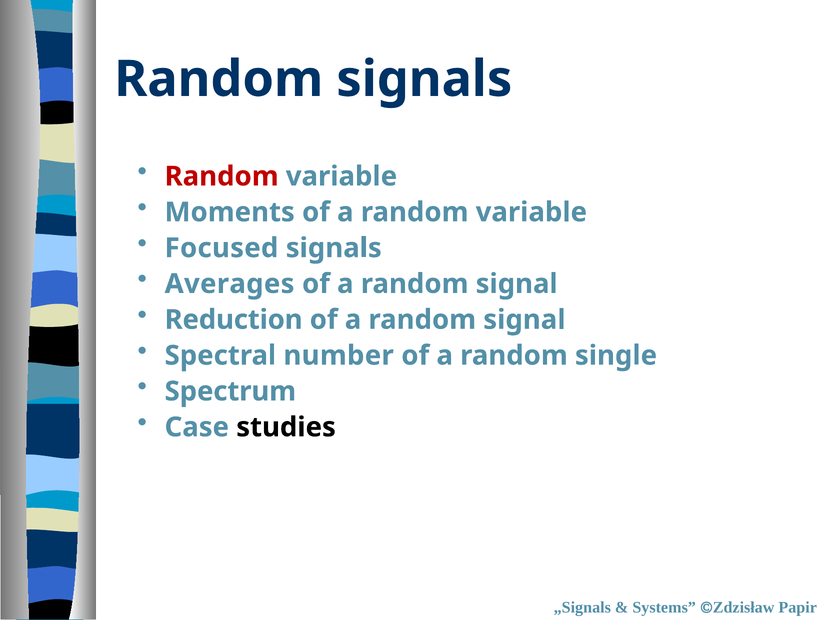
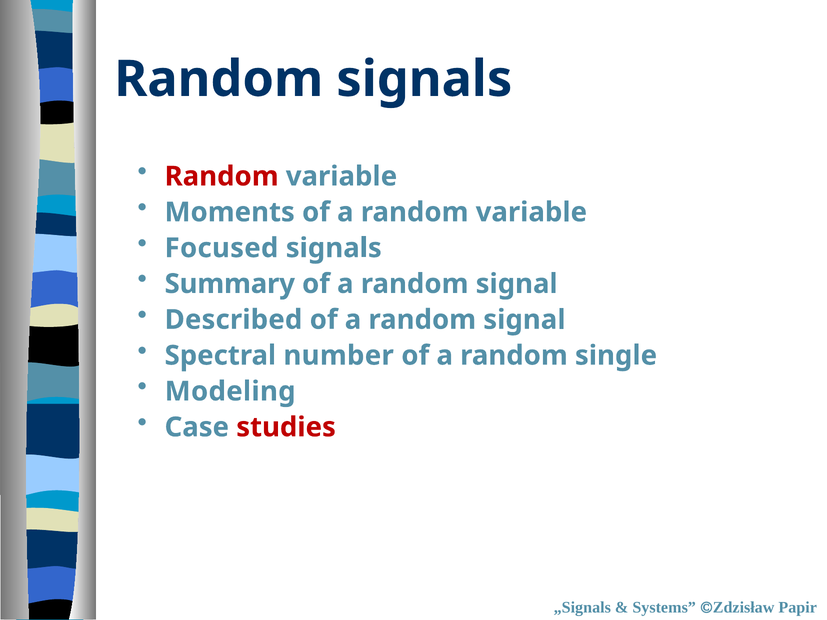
Averages: Averages -> Summary
Reduction: Reduction -> Described
Spectrum: Spectrum -> Modeling
studies colour: black -> red
